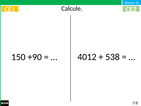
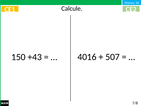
4012: 4012 -> 4016
538: 538 -> 507
+90: +90 -> +43
